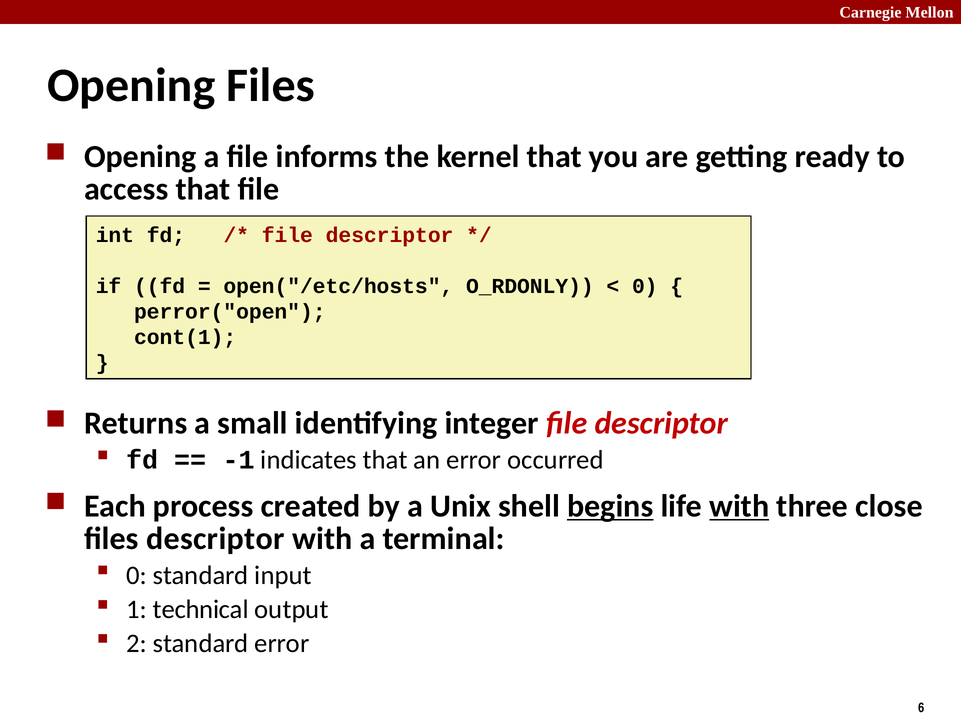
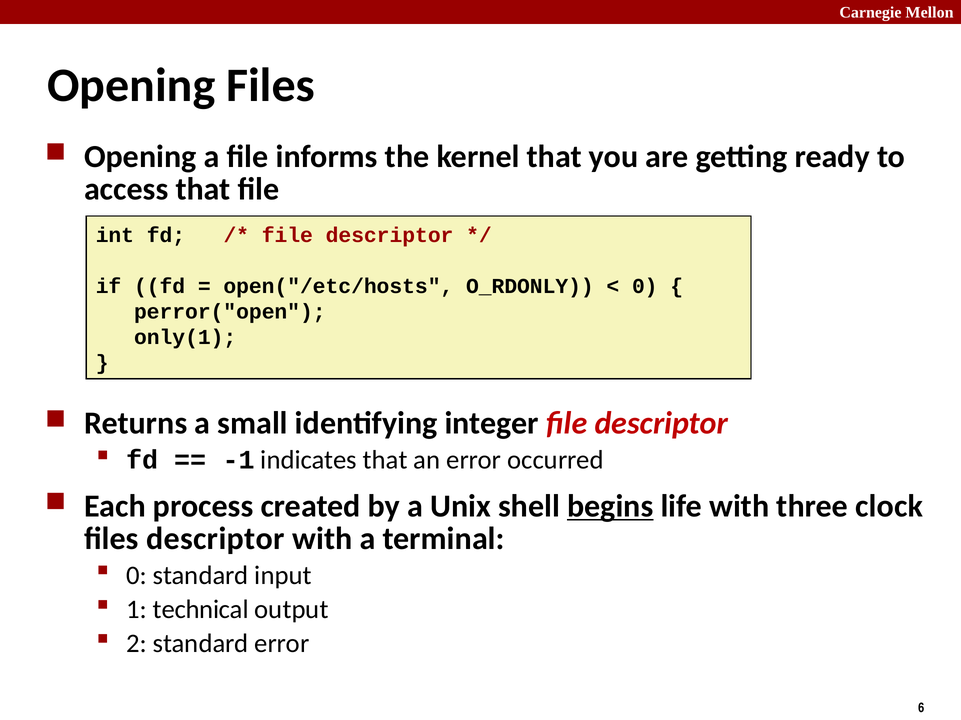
cont(1: cont(1 -> only(1
with at (739, 507) underline: present -> none
close: close -> clock
